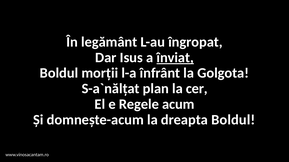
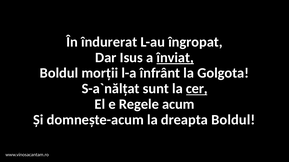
legământ: legământ -> îndurerat
plan: plan -> sunt
cer underline: none -> present
